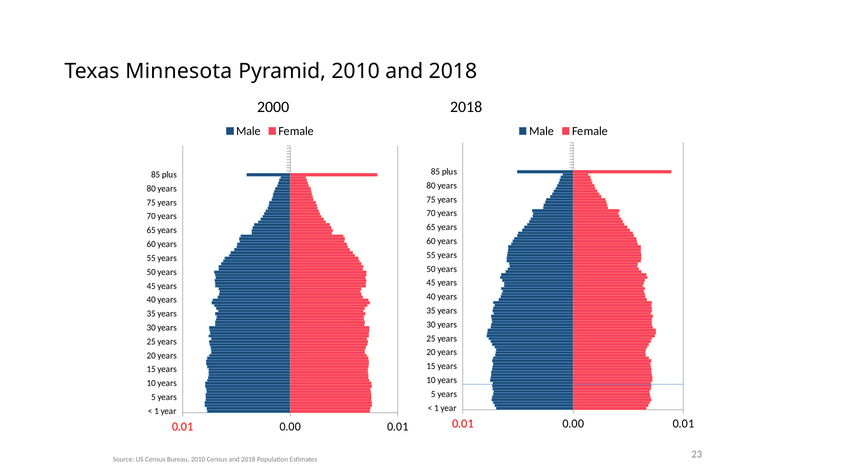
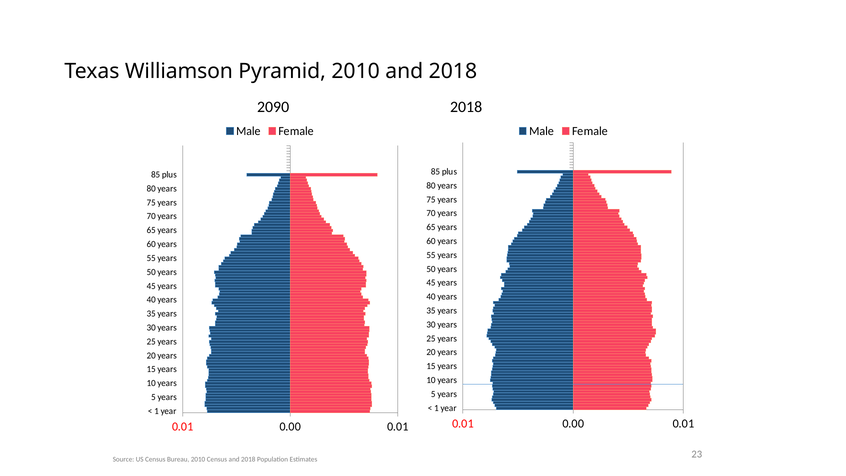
Minnesota: Minnesota -> Williamson
2000: 2000 -> 2090
